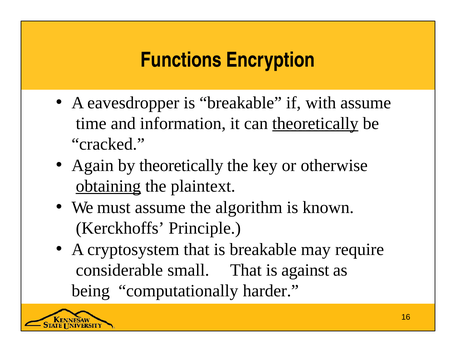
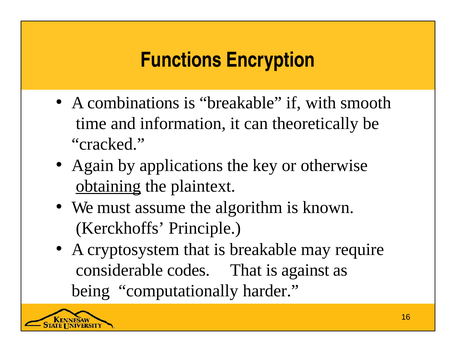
eavesdropper: eavesdropper -> combinations
with assume: assume -> smooth
theoretically at (315, 124) underline: present -> none
by theoretically: theoretically -> applications
small: small -> codes
